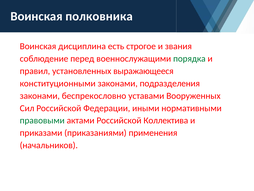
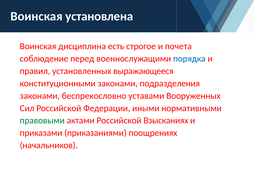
полковника: полковника -> установлена
звания: звания -> почета
порядка colour: green -> blue
Коллектива: Коллектива -> Взысканиях
применения: применения -> поощрениях
